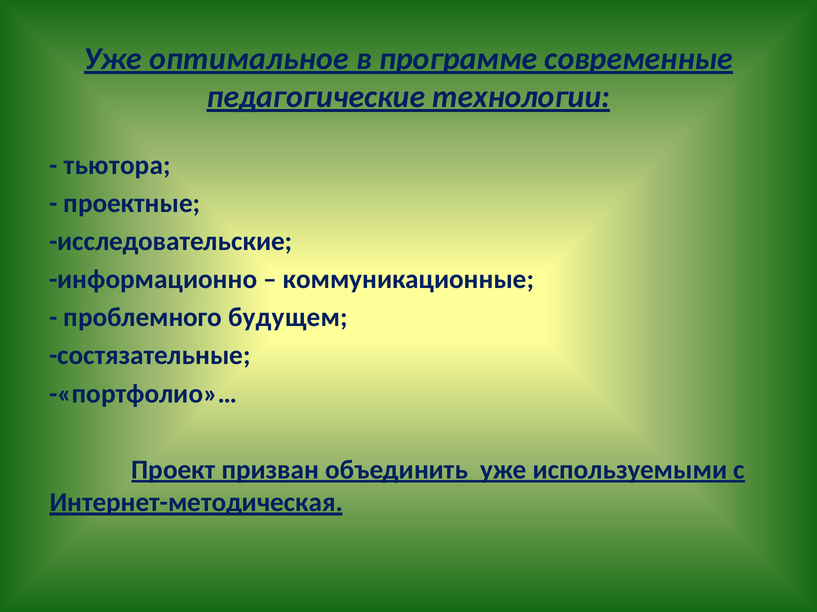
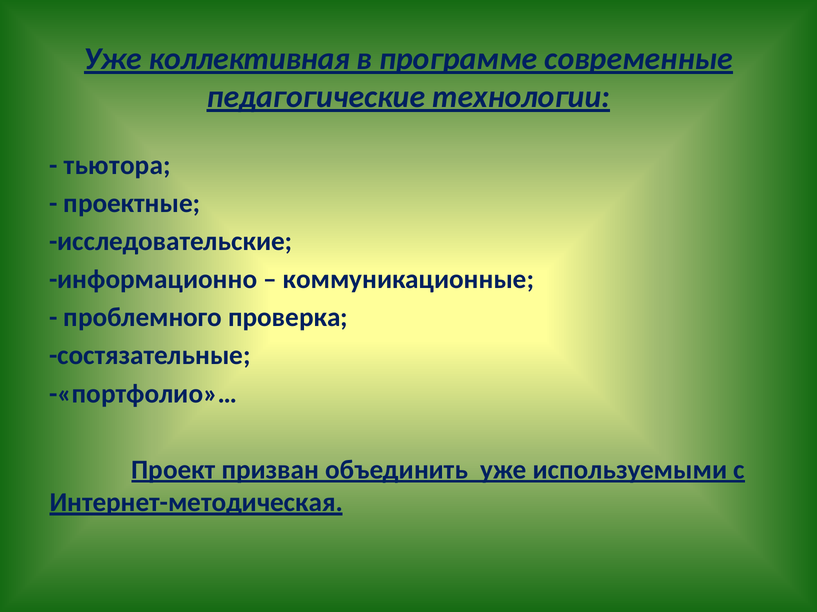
оптимальное: оптимальное -> коллективная
будущем: будущем -> проверка
